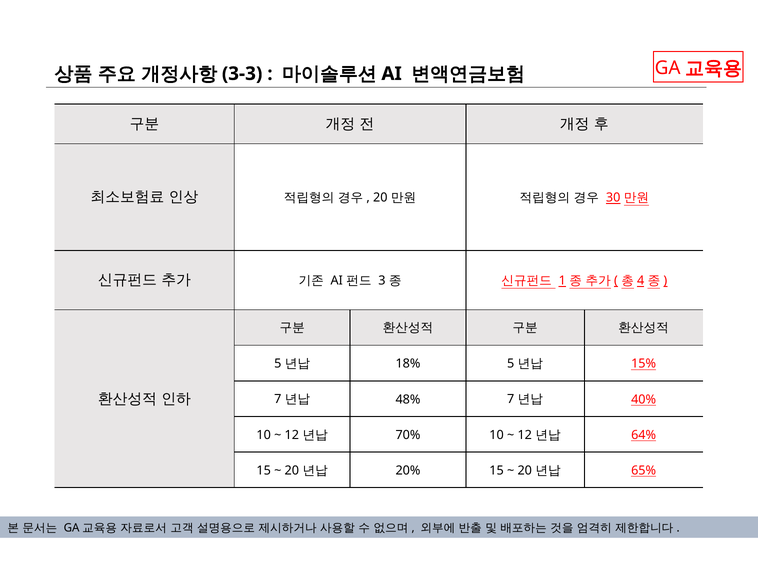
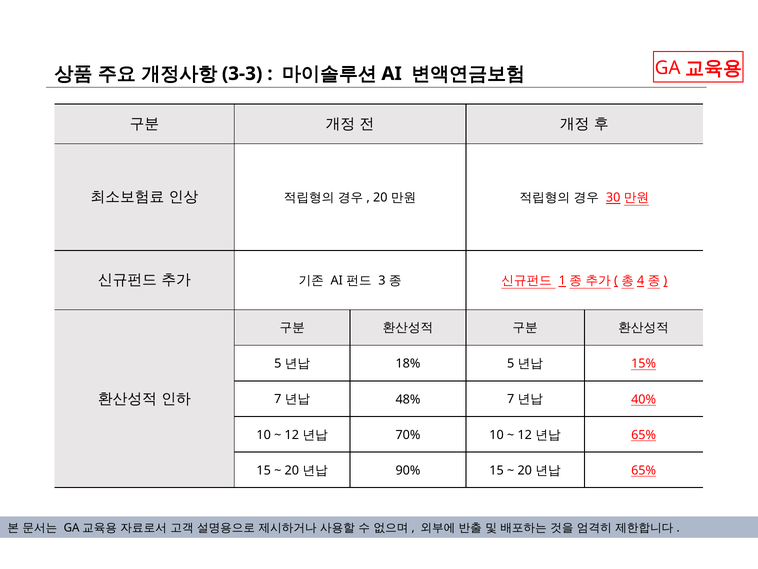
64% at (644, 435): 64% -> 65%
20%: 20% -> 90%
